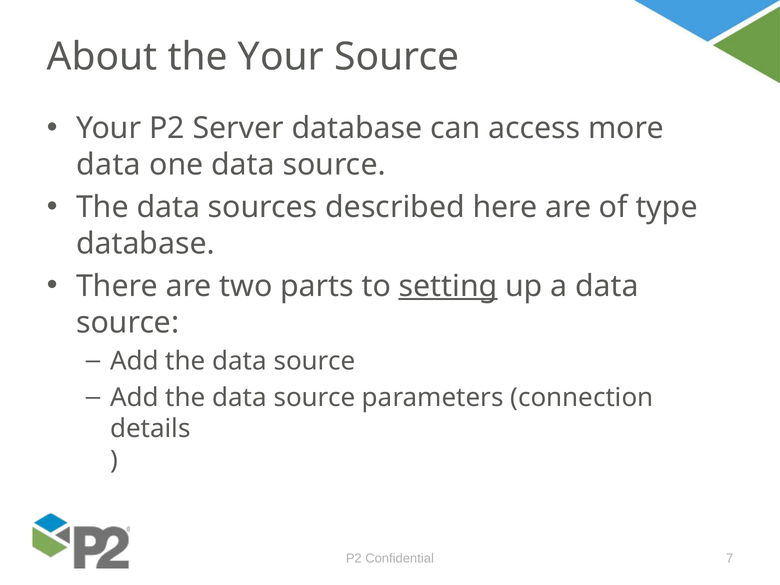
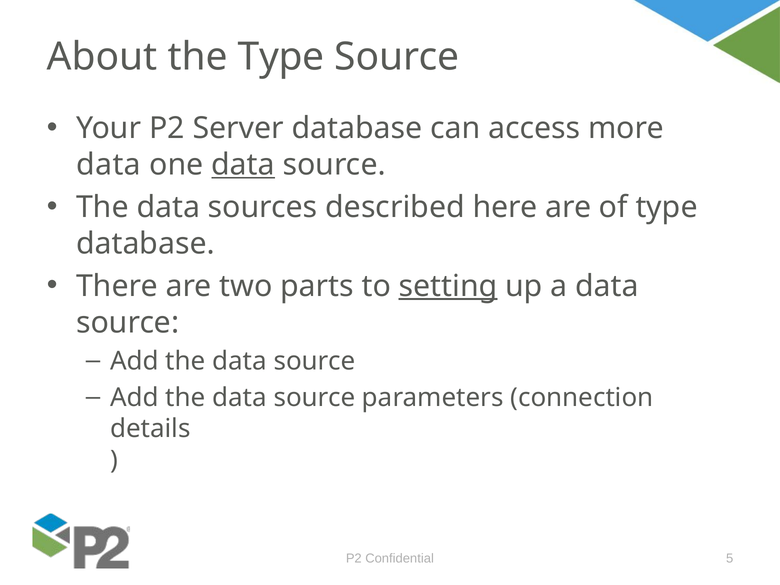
the Your: Your -> Type
data at (243, 165) underline: none -> present
7: 7 -> 5
